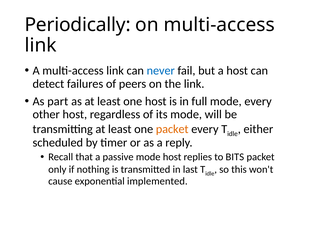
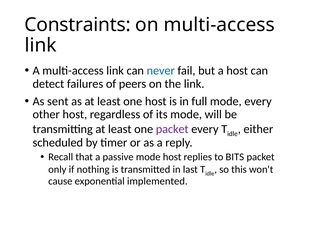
Periodically: Periodically -> Constraints
part: part -> sent
packet at (172, 129) colour: orange -> purple
